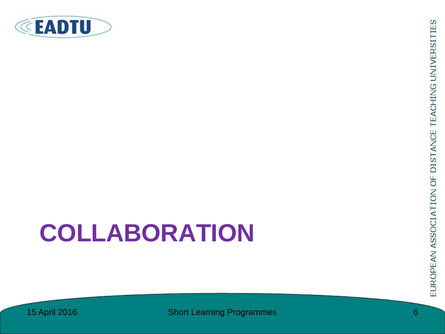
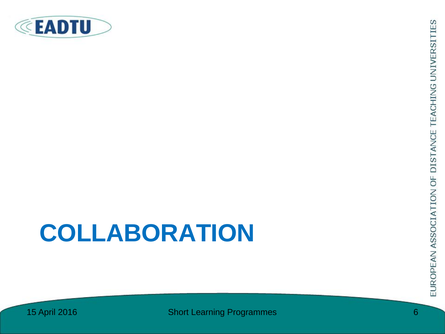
COLLABORATION colour: purple -> blue
